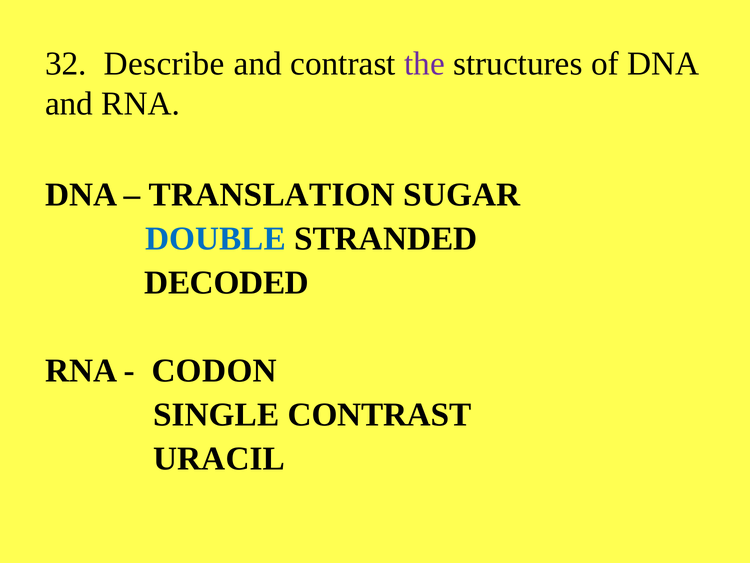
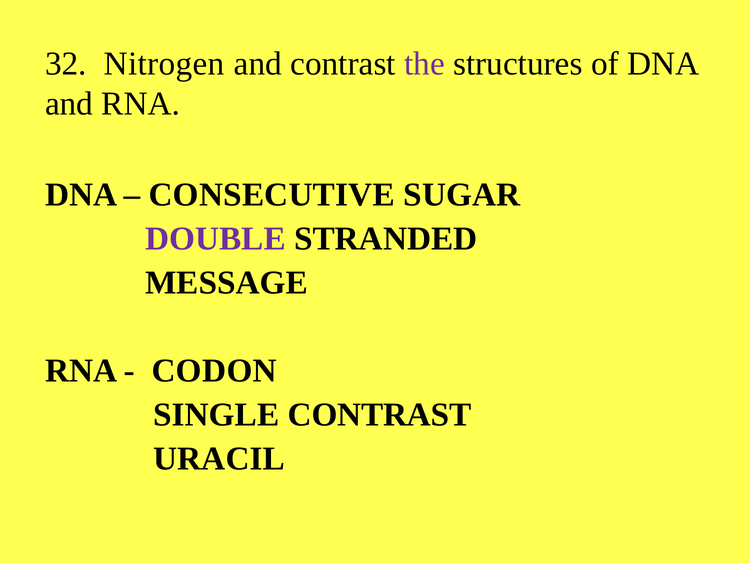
Describe: Describe -> Nitrogen
TRANSLATION: TRANSLATION -> CONSECUTIVE
DOUBLE colour: blue -> purple
DECODED: DECODED -> MESSAGE
